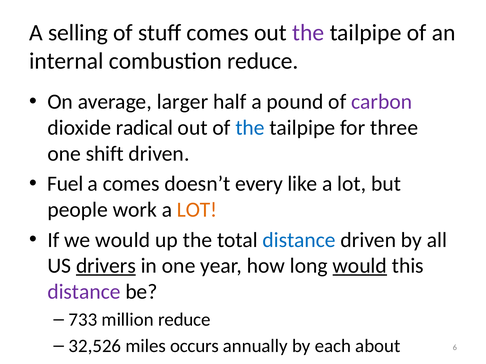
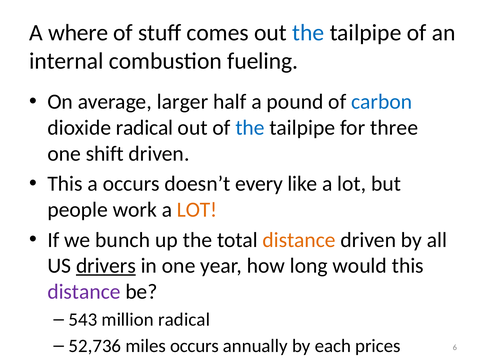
selling: selling -> where
the at (308, 33) colour: purple -> blue
combustion reduce: reduce -> fueling
carbon colour: purple -> blue
Fuel at (65, 184): Fuel -> This
a comes: comes -> occurs
we would: would -> bunch
distance at (299, 240) colour: blue -> orange
would at (360, 266) underline: present -> none
733: 733 -> 543
million reduce: reduce -> radical
32,526: 32,526 -> 52,736
about: about -> prices
